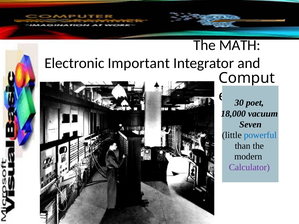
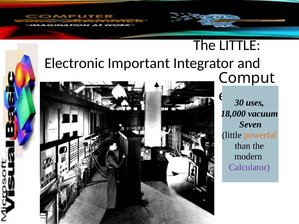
The MATH: MATH -> LITTLE
poet: poet -> uses
powerful colour: blue -> orange
